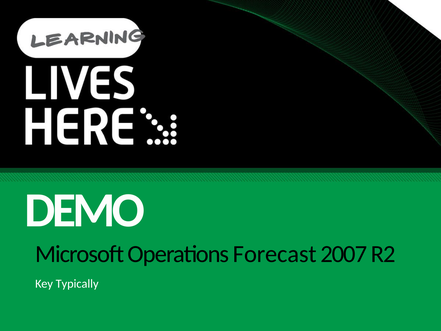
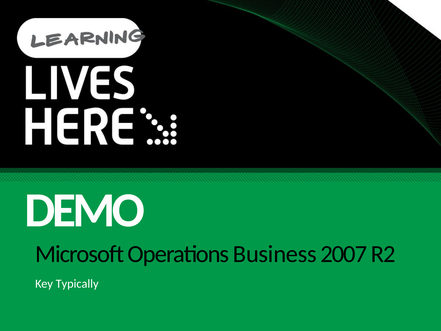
Forecast: Forecast -> Business
